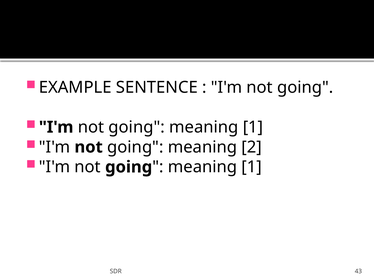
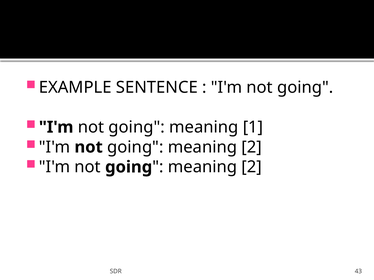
1 at (252, 167): 1 -> 2
